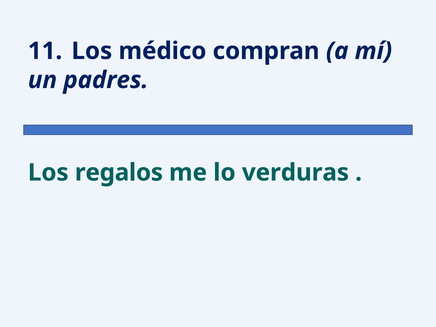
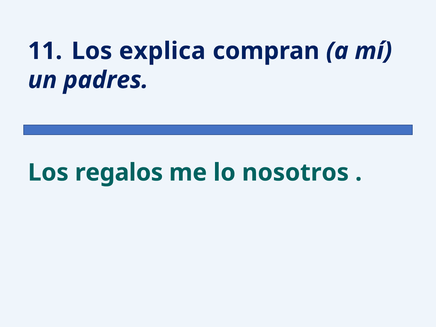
médico: médico -> explica
verduras: verduras -> nosotros
